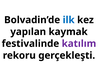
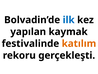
katılım colour: purple -> orange
